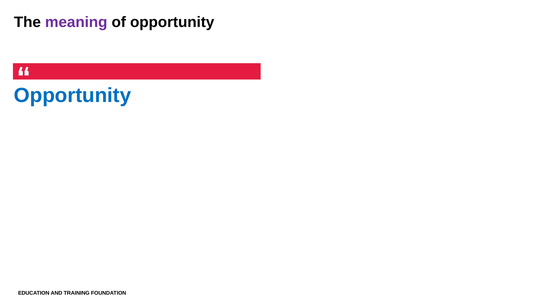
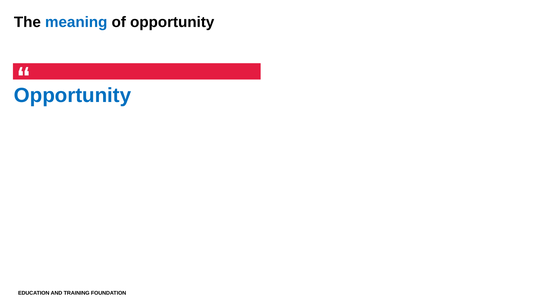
meaning colour: purple -> blue
